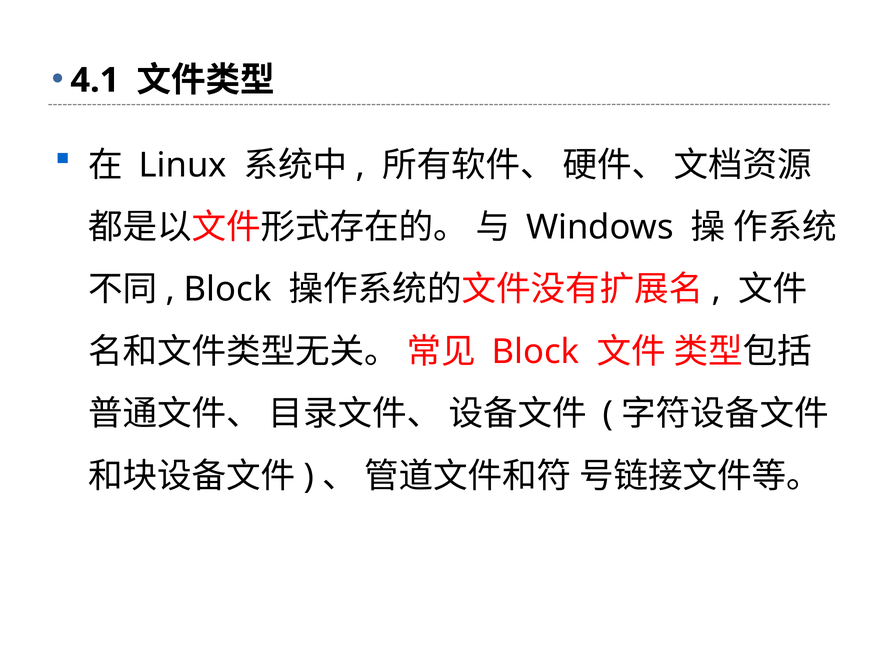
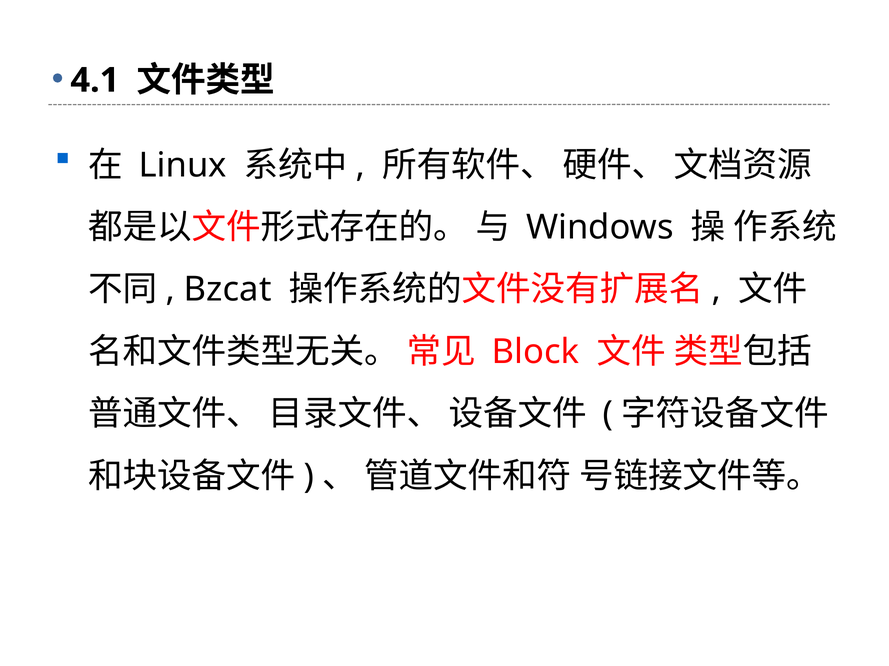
Block at (228, 290): Block -> Bzcat
